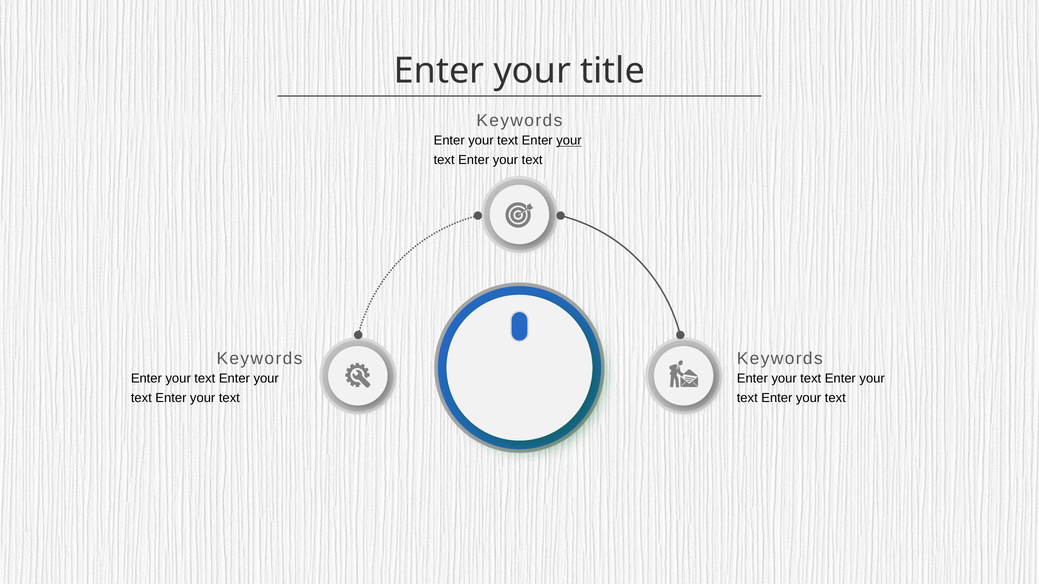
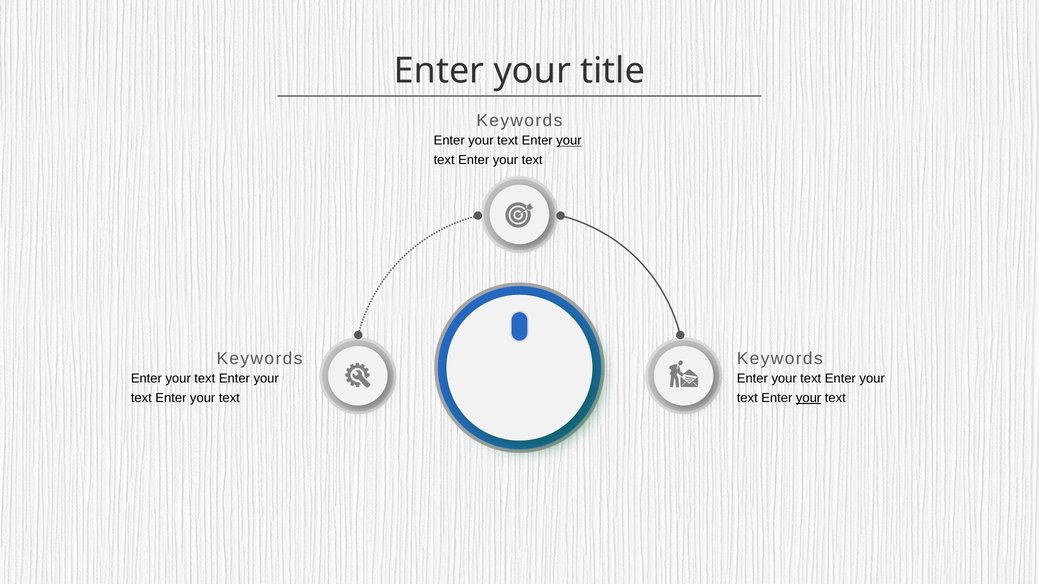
your at (809, 398) underline: none -> present
